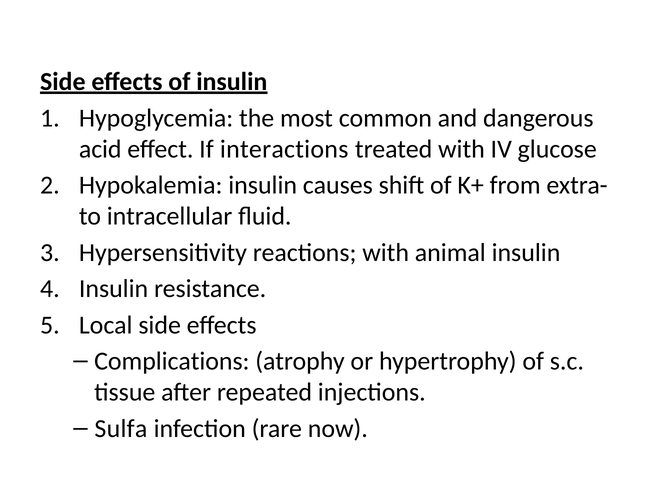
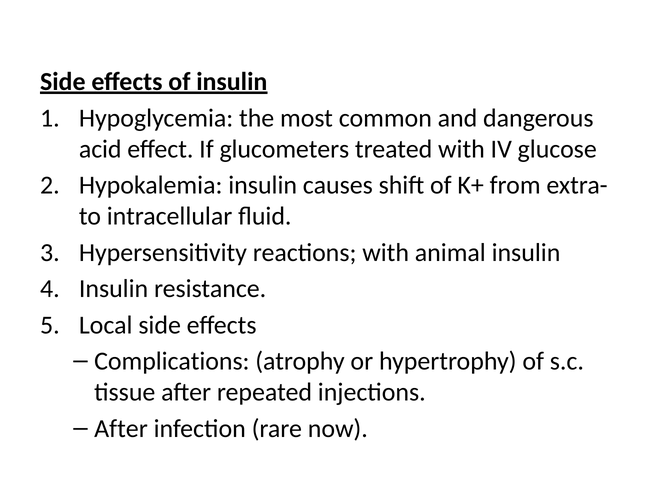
interactions: interactions -> glucometers
Sulfa at (121, 429): Sulfa -> After
